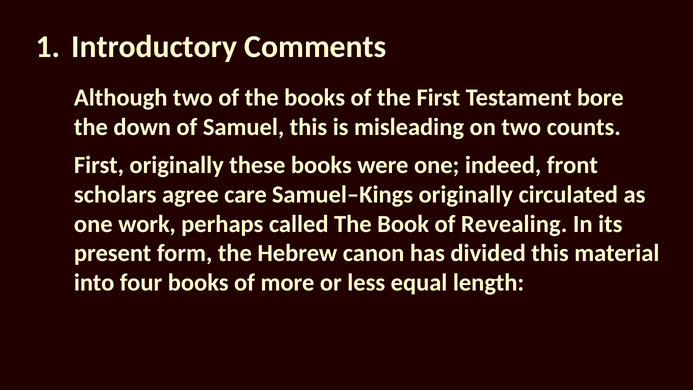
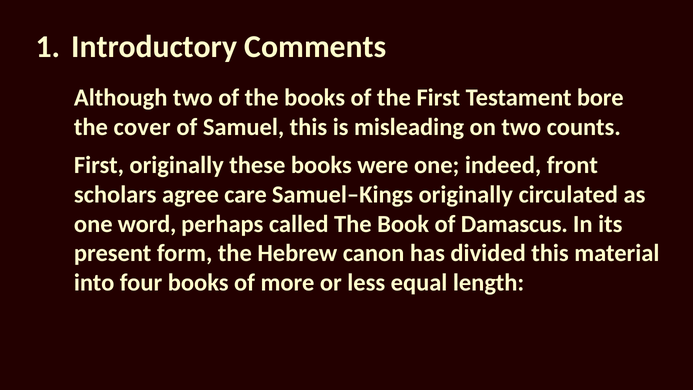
down: down -> cover
work: work -> word
Revealing: Revealing -> Damascus
